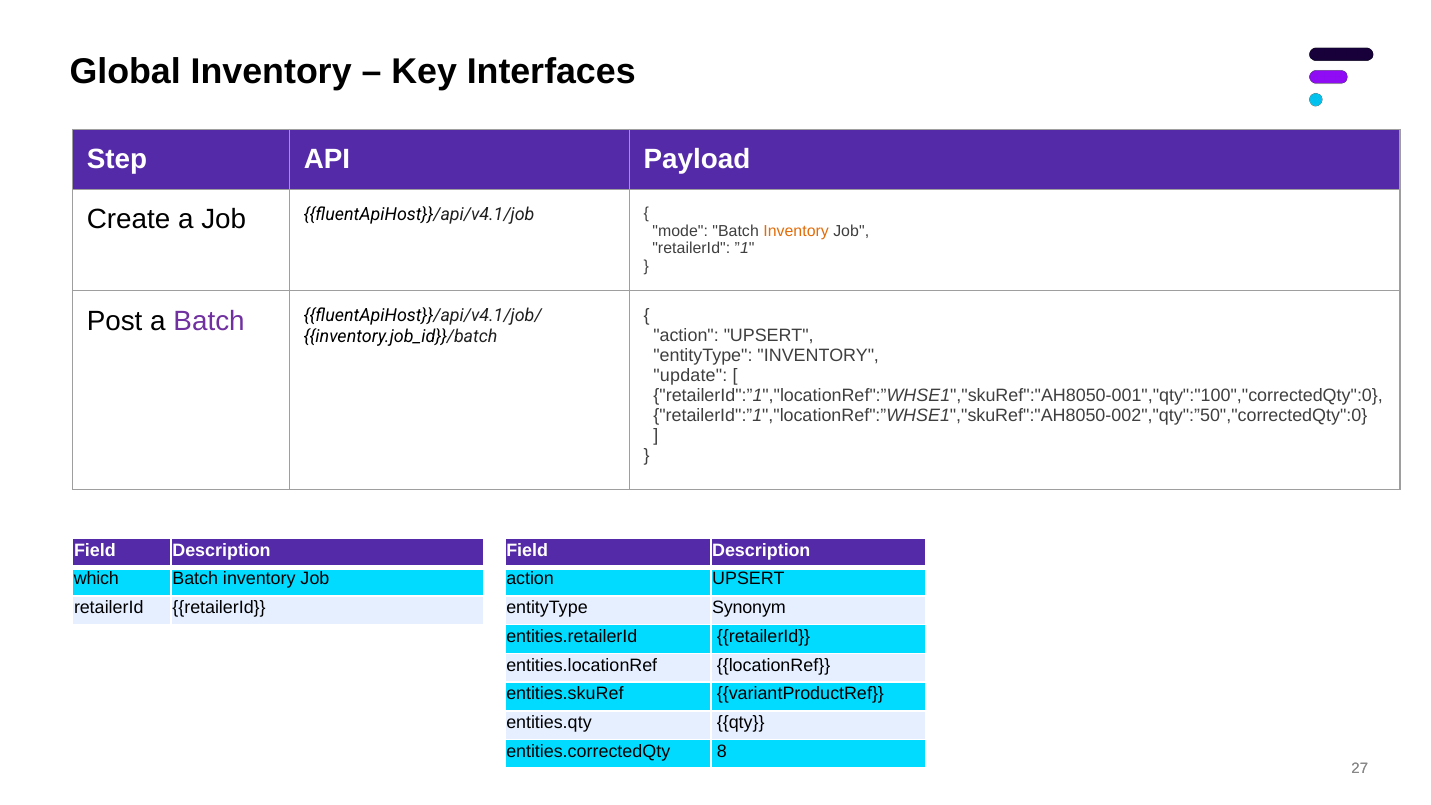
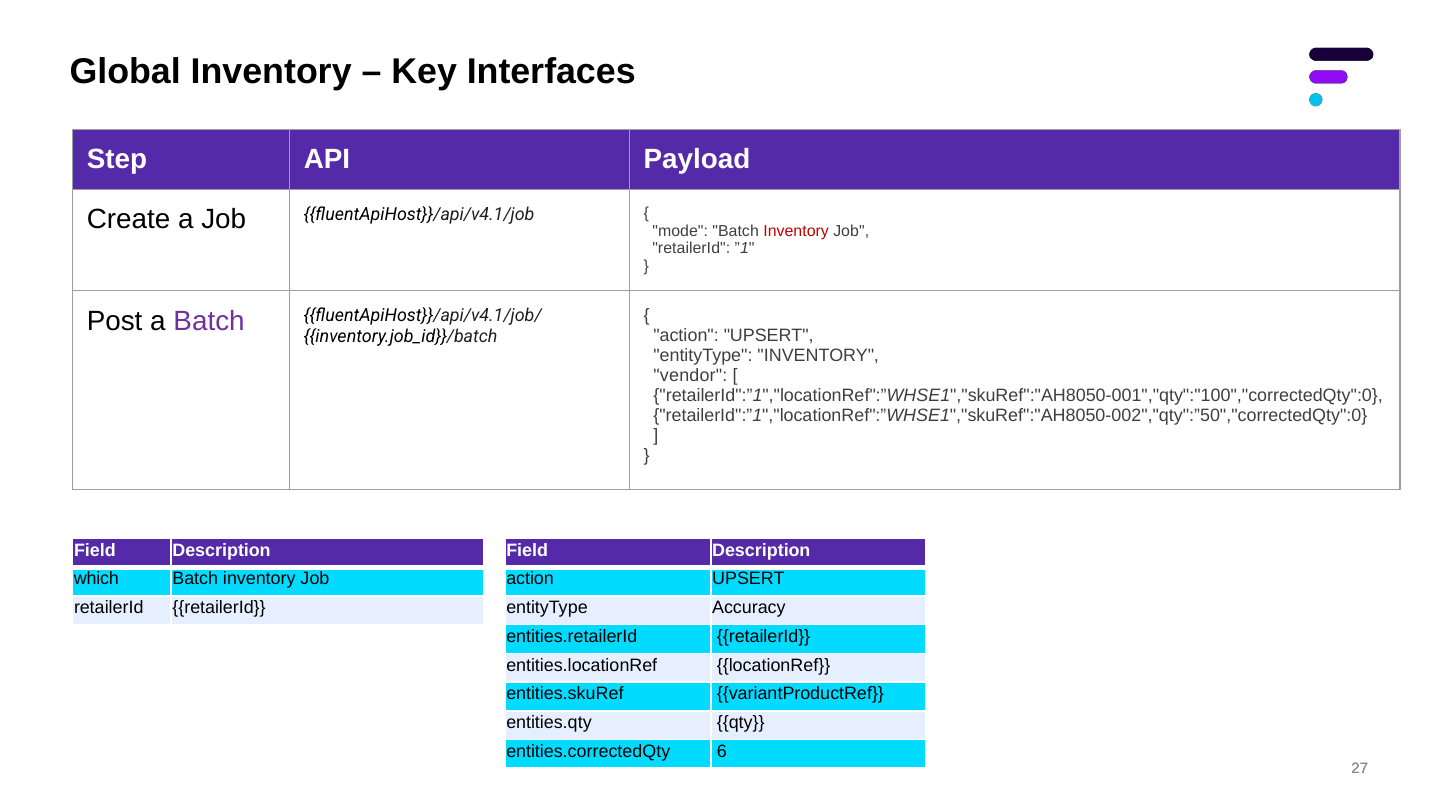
Inventory at (796, 231) colour: orange -> red
update: update -> vendor
Synonym: Synonym -> Accuracy
8: 8 -> 6
